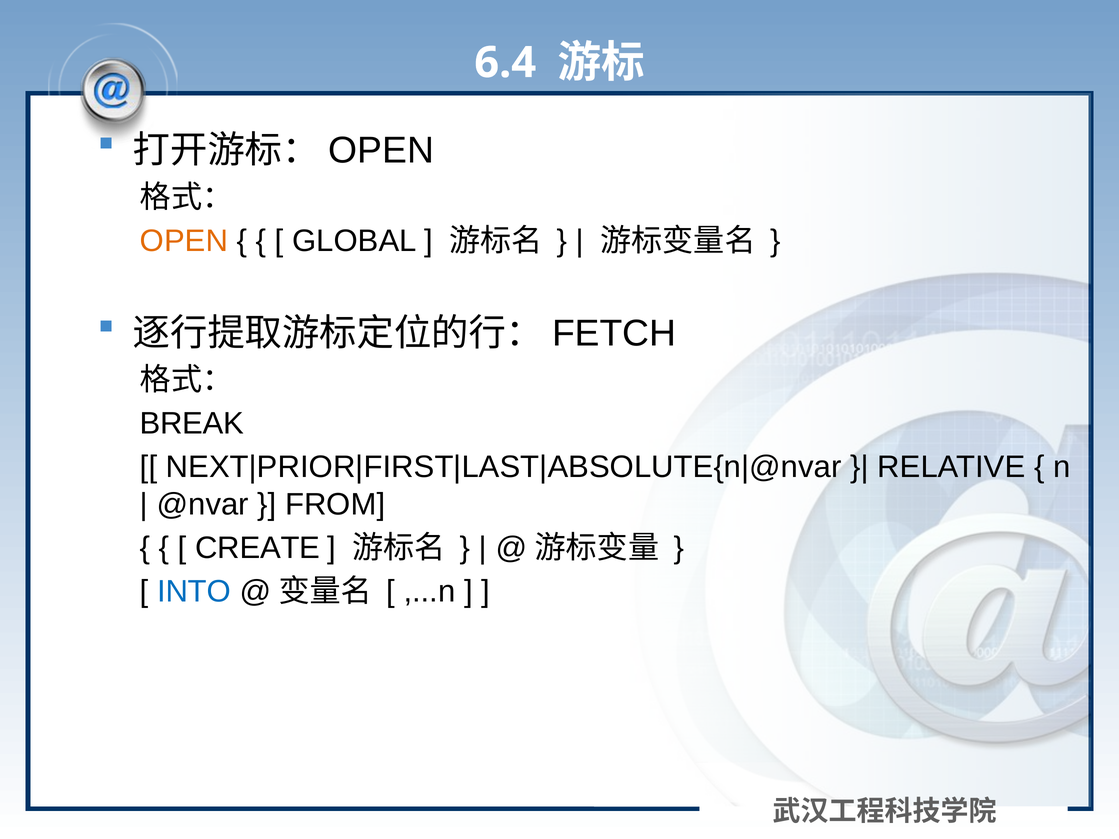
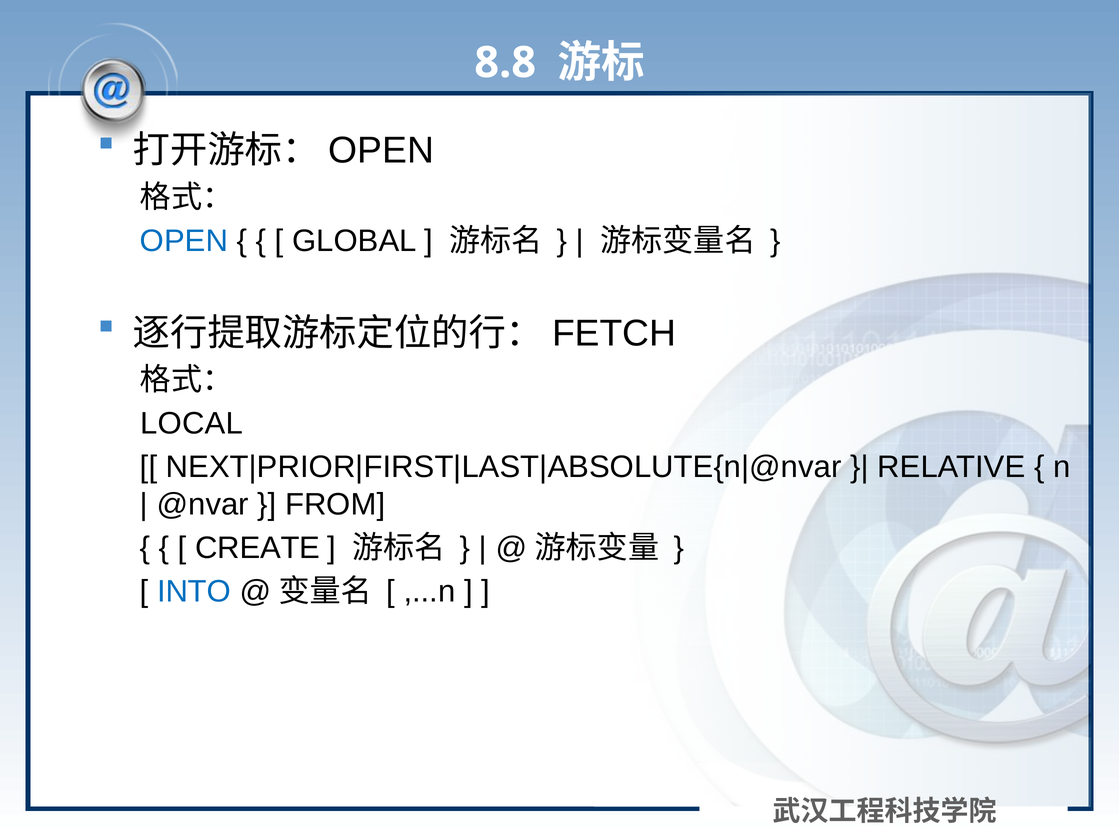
6.4: 6.4 -> 8.8
OPEN colour: orange -> blue
BREAK: BREAK -> LOCAL
